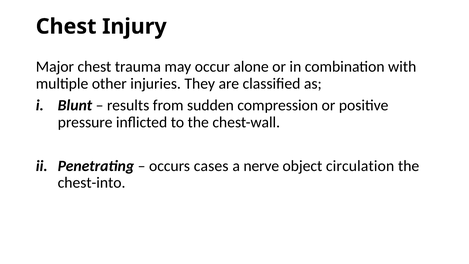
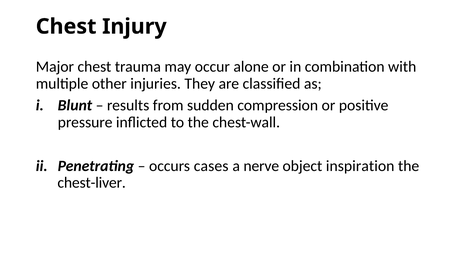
circulation: circulation -> inspiration
chest-into: chest-into -> chest-liver
